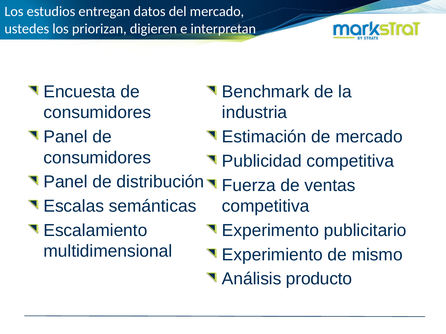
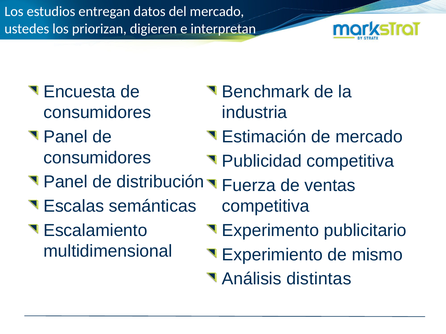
producto: producto -> distintas
